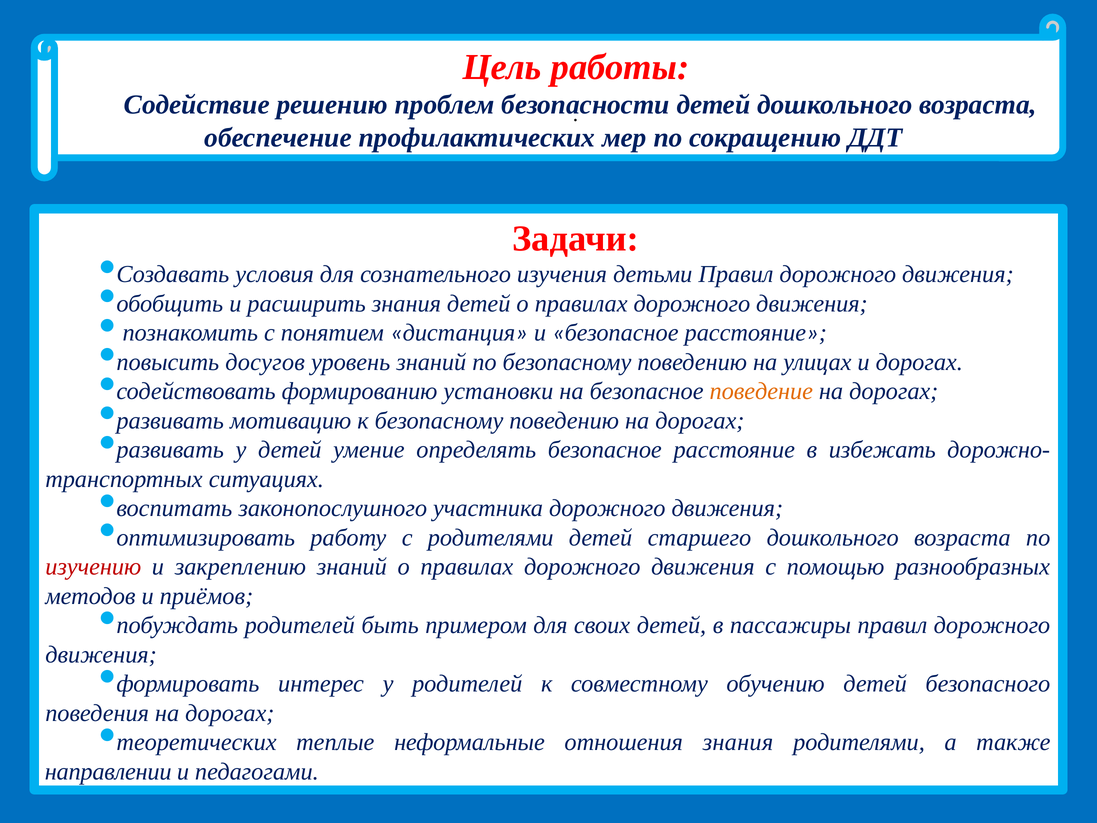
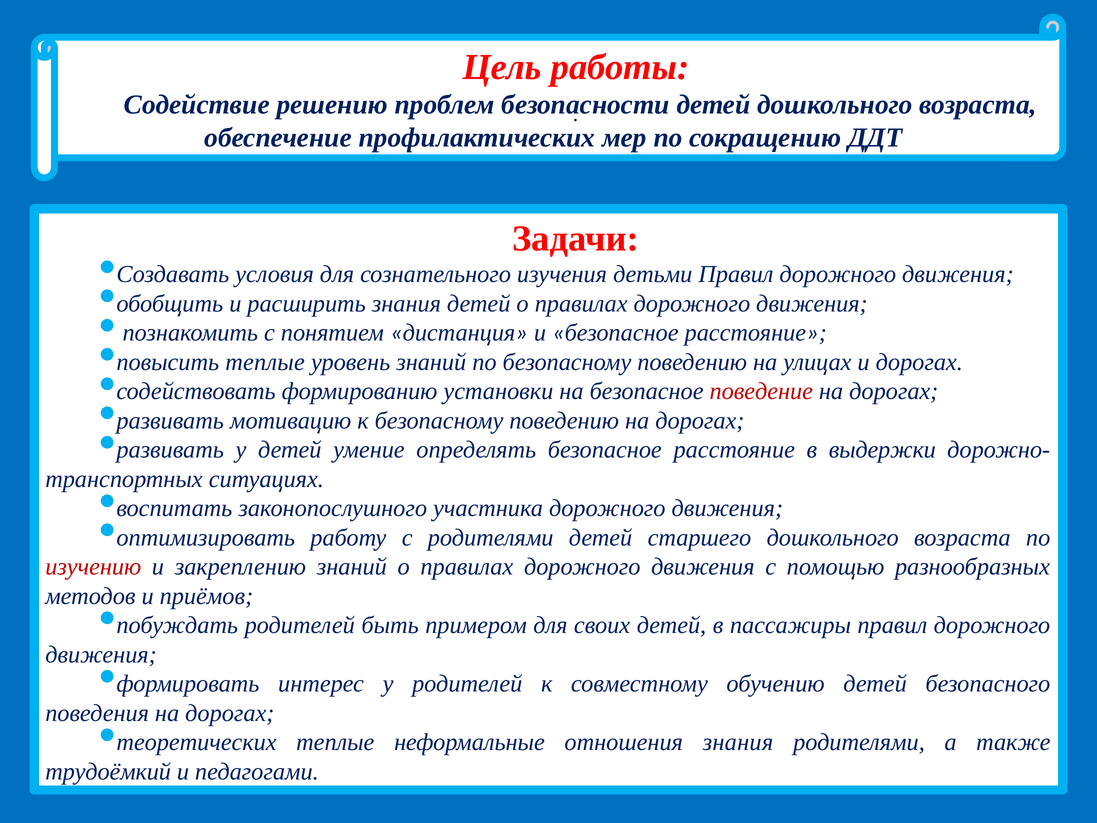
повысить досугов: досугов -> теплые
поведение colour: orange -> red
избежать: избежать -> выдержки
направлении: направлении -> трудоёмкий
